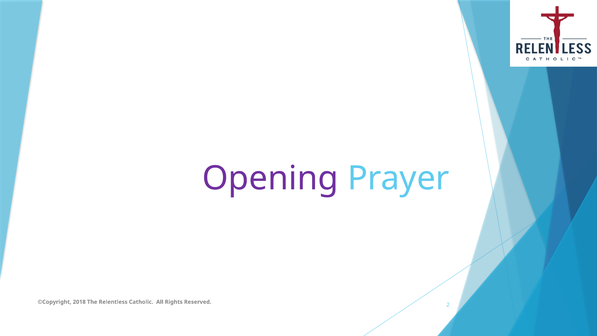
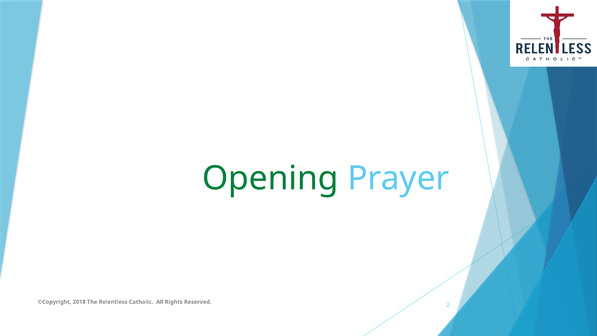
Opening colour: purple -> green
